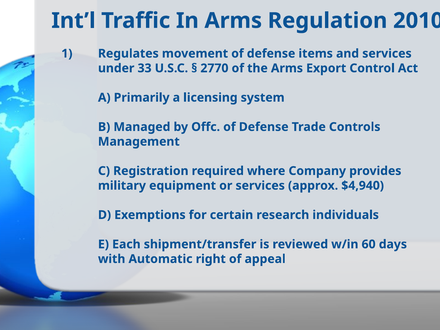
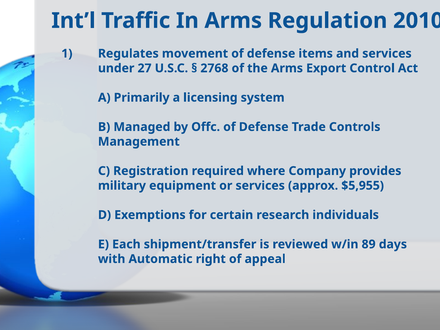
33: 33 -> 27
2770: 2770 -> 2768
$4,940: $4,940 -> $5,955
60: 60 -> 89
